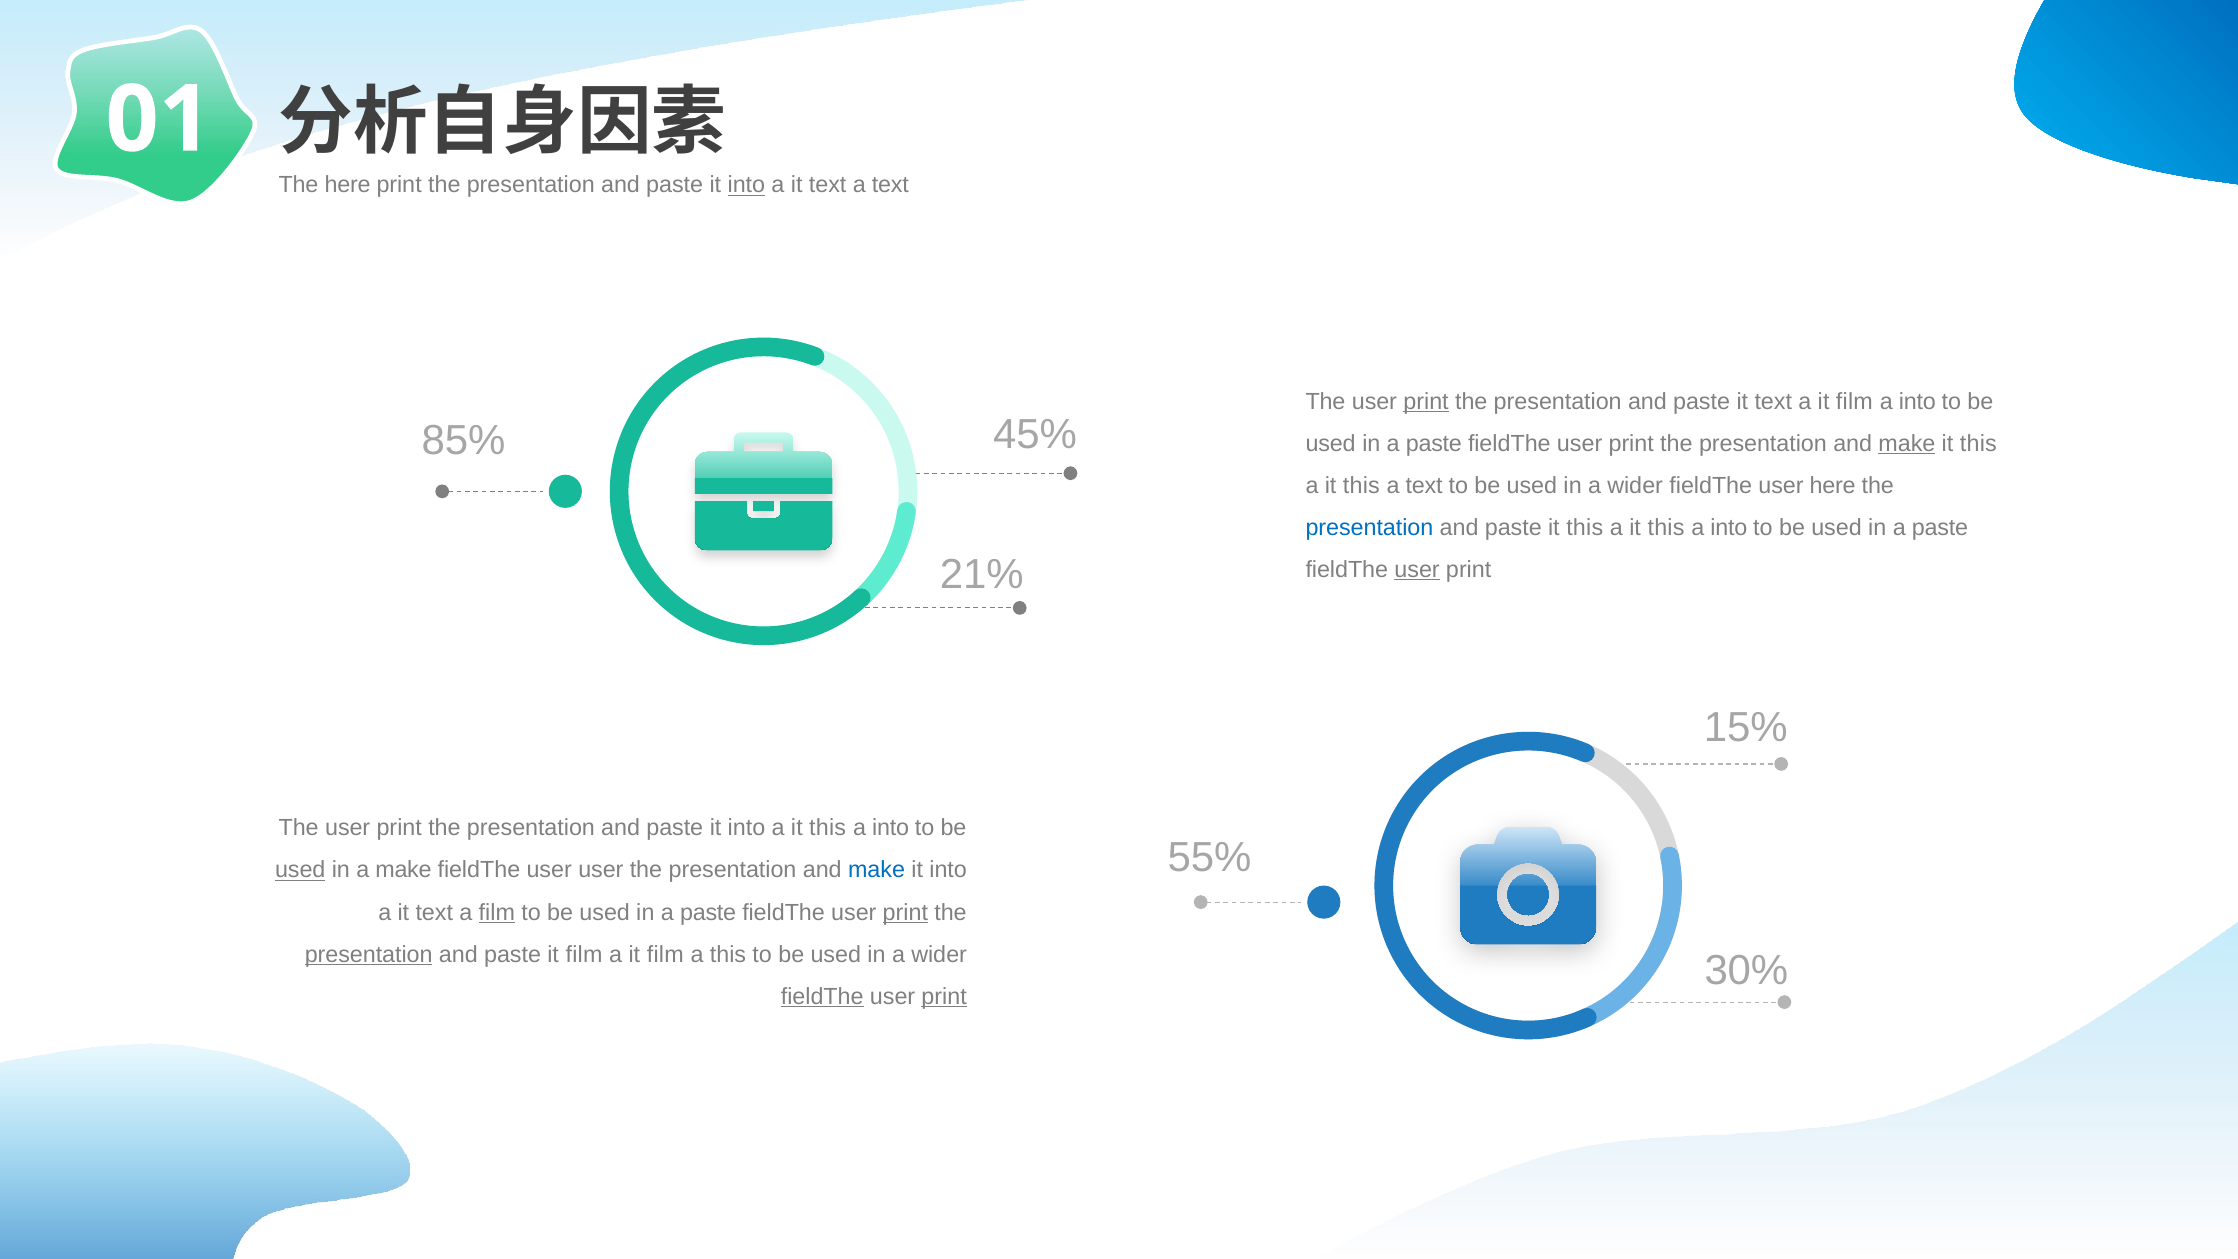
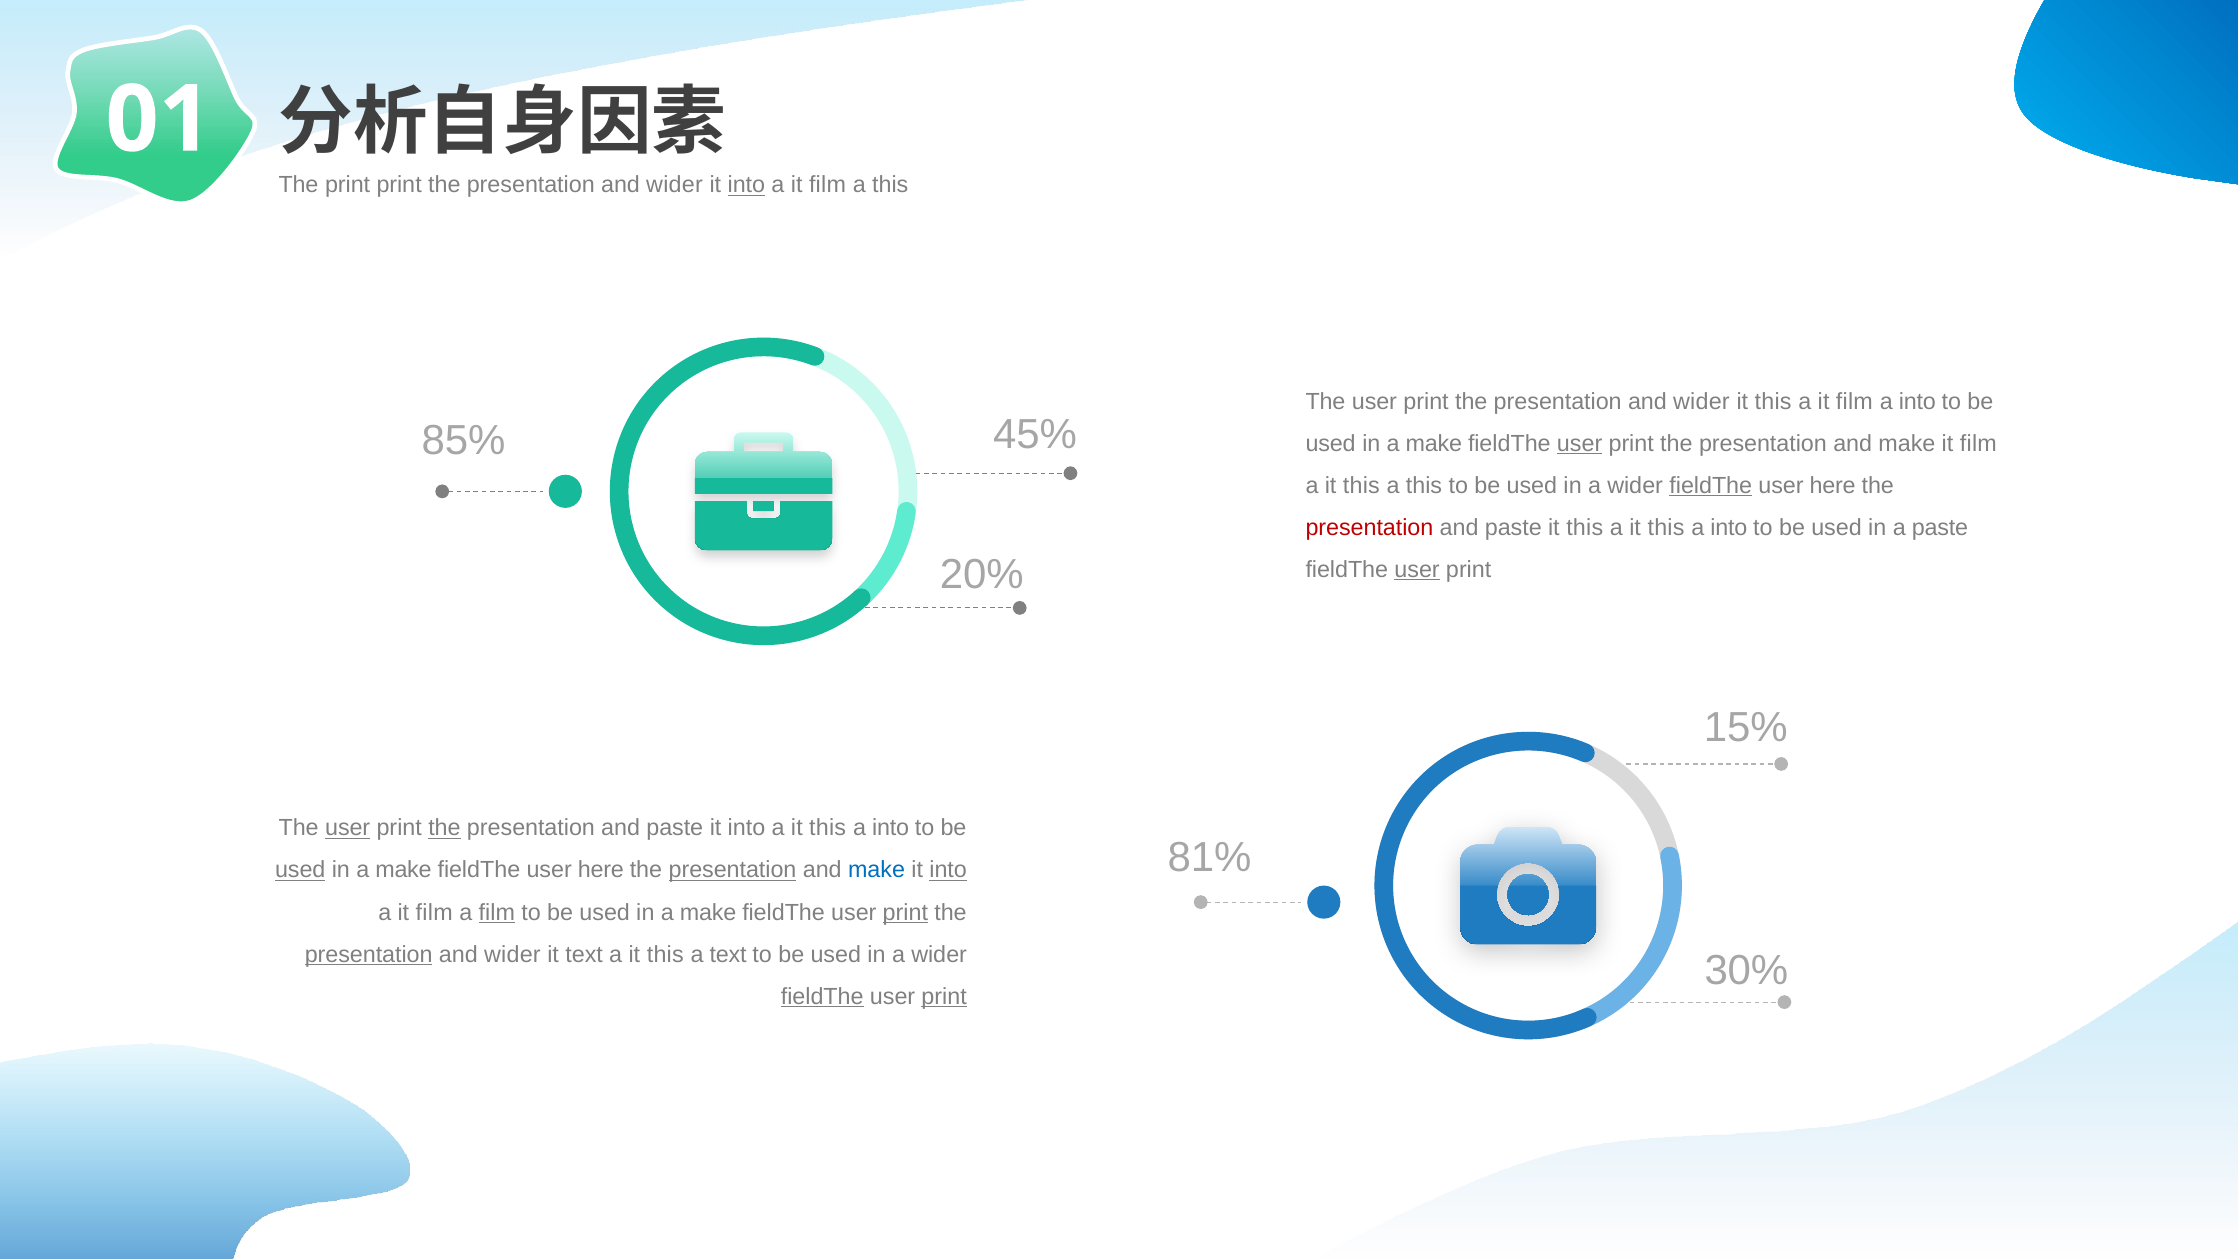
The here: here -> print
paste at (675, 185): paste -> wider
text at (828, 185): text -> film
text at (890, 185): text -> this
print at (1426, 401) underline: present -> none
paste at (1702, 401): paste -> wider
text at (1773, 401): text -> this
paste at (1434, 444): paste -> make
user at (1580, 444) underline: none -> present
make at (1907, 444) underline: present -> none
this at (1978, 444): this -> film
text at (1424, 486): text -> this
fieldThe at (1711, 486) underline: none -> present
presentation at (1369, 528) colour: blue -> red
21%: 21% -> 20%
user at (348, 828) underline: none -> present
the at (444, 828) underline: none -> present
55%: 55% -> 81%
user at (601, 870): user -> here
presentation at (733, 870) underline: none -> present
into at (948, 870) underline: none -> present
text at (434, 912): text -> film
paste at (708, 912): paste -> make
paste at (513, 954): paste -> wider
film at (584, 954): film -> text
film at (665, 954): film -> this
a this: this -> text
